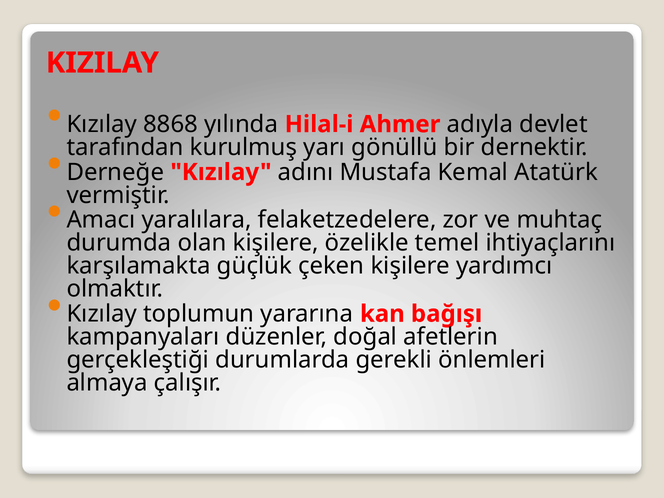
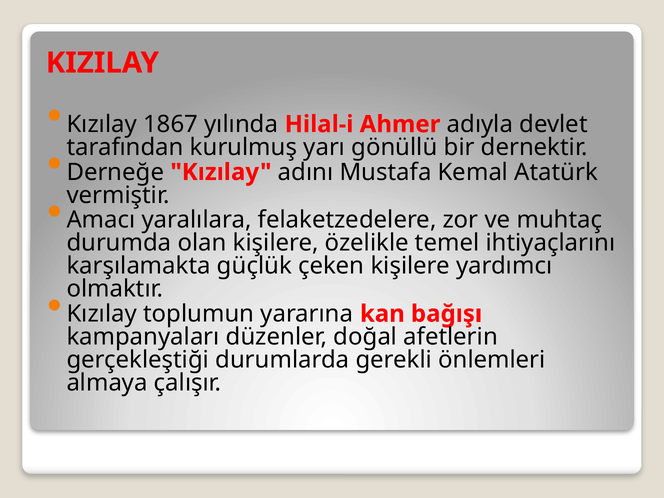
8868: 8868 -> 1867
